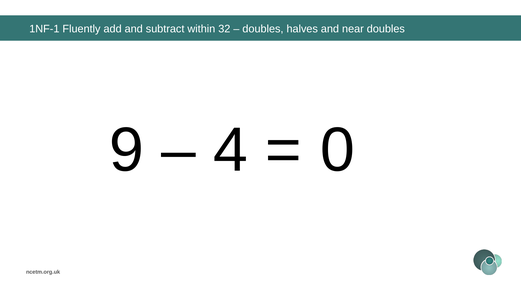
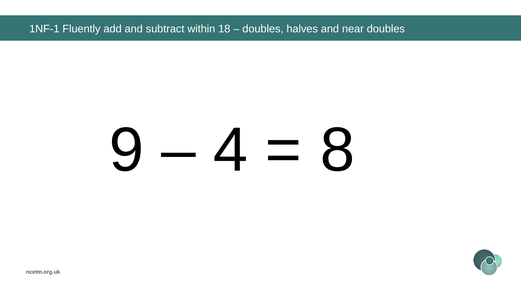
32: 32 -> 18
0: 0 -> 8
